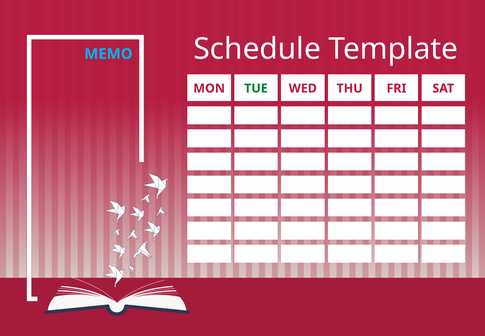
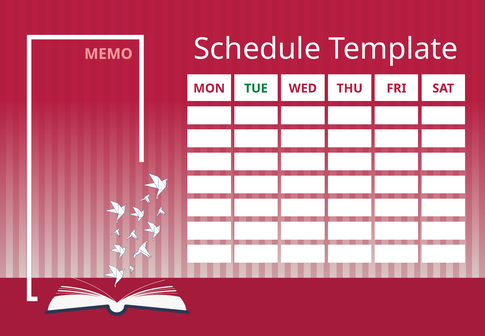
MEMO colour: light blue -> pink
